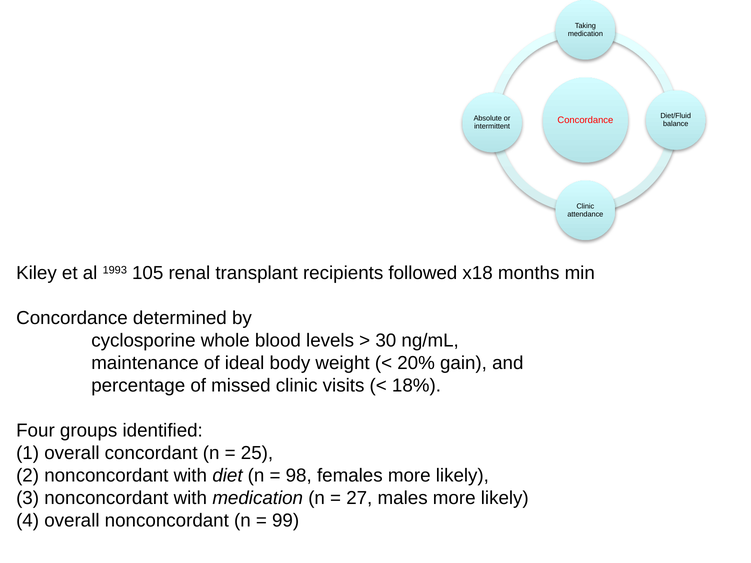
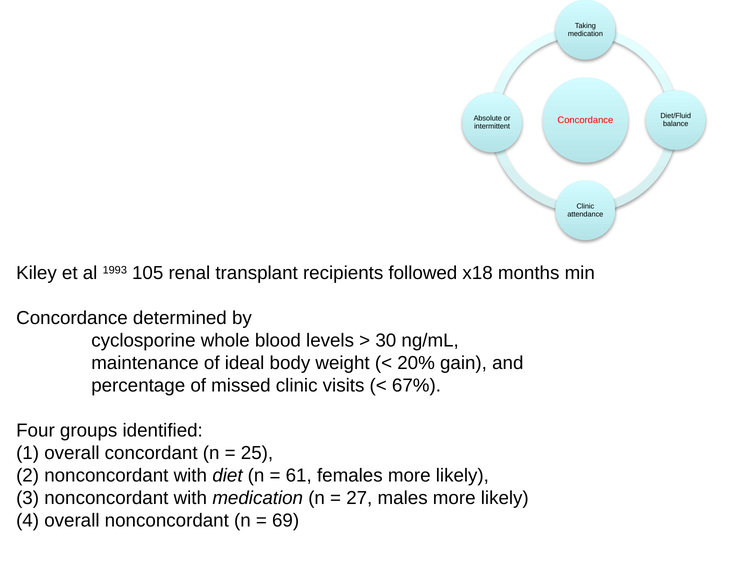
18%: 18% -> 67%
98: 98 -> 61
99: 99 -> 69
